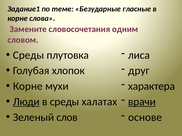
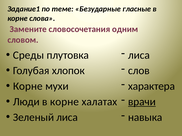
друг: друг -> слов
Люди underline: present -> none
среды at (65, 102): среды -> корне
основе: основе -> навыка
Зеленый слов: слов -> лиса
